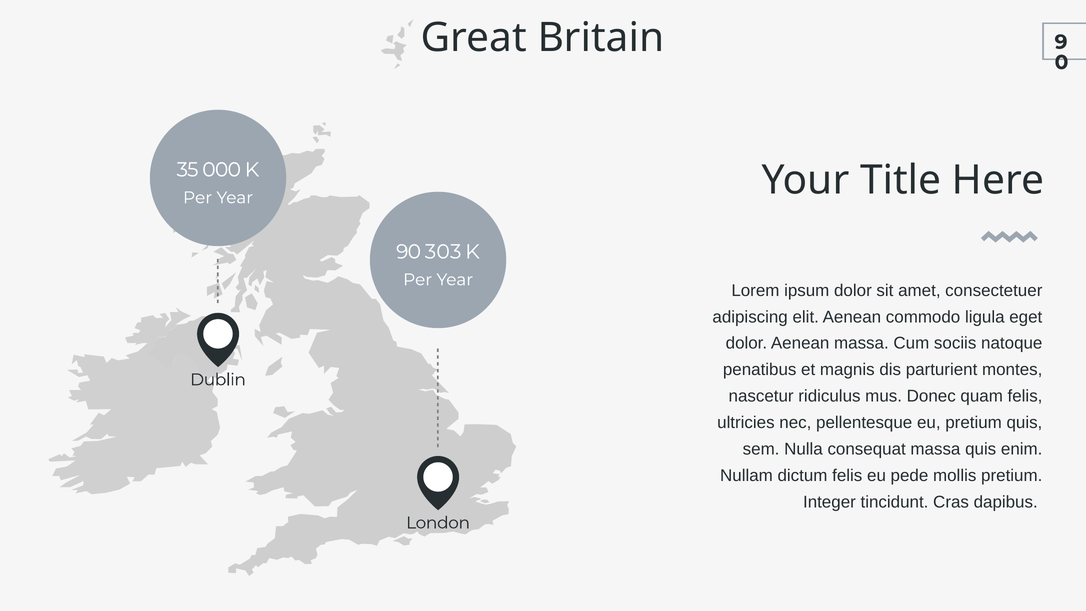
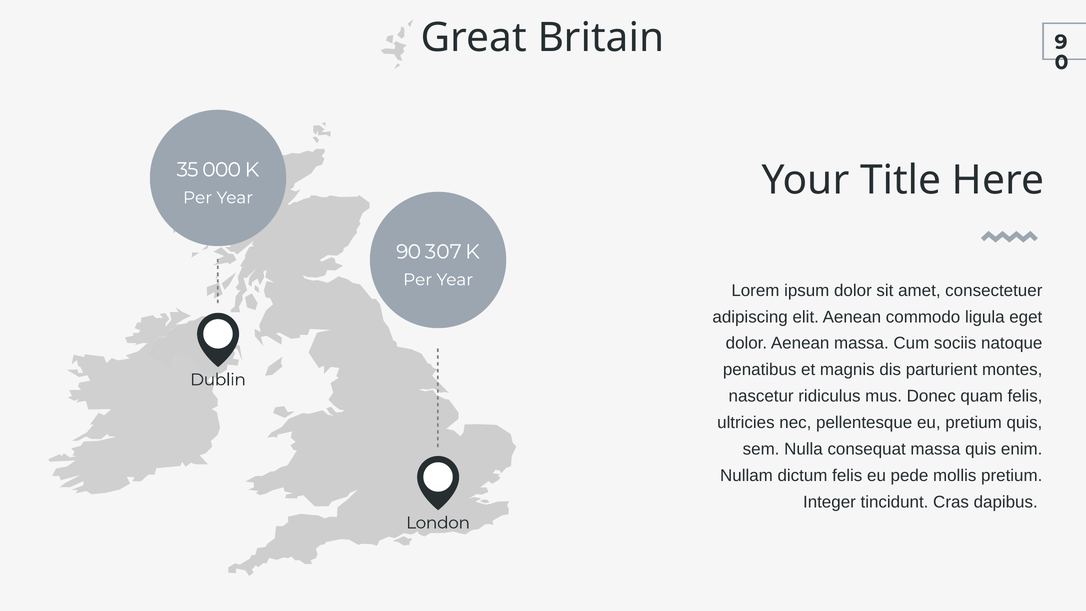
303: 303 -> 307
